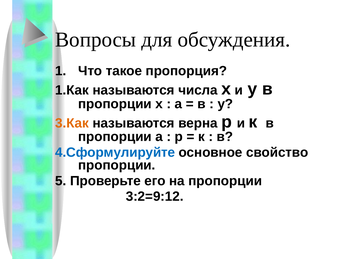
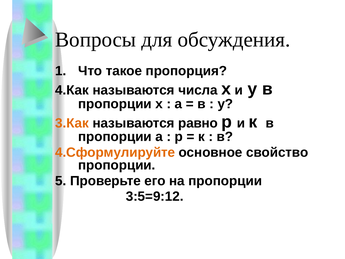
1.Как: 1.Как -> 4.Как
верна: верна -> равно
4.Сформулируйте colour: blue -> orange
3:2=9:12: 3:2=9:12 -> 3:5=9:12
